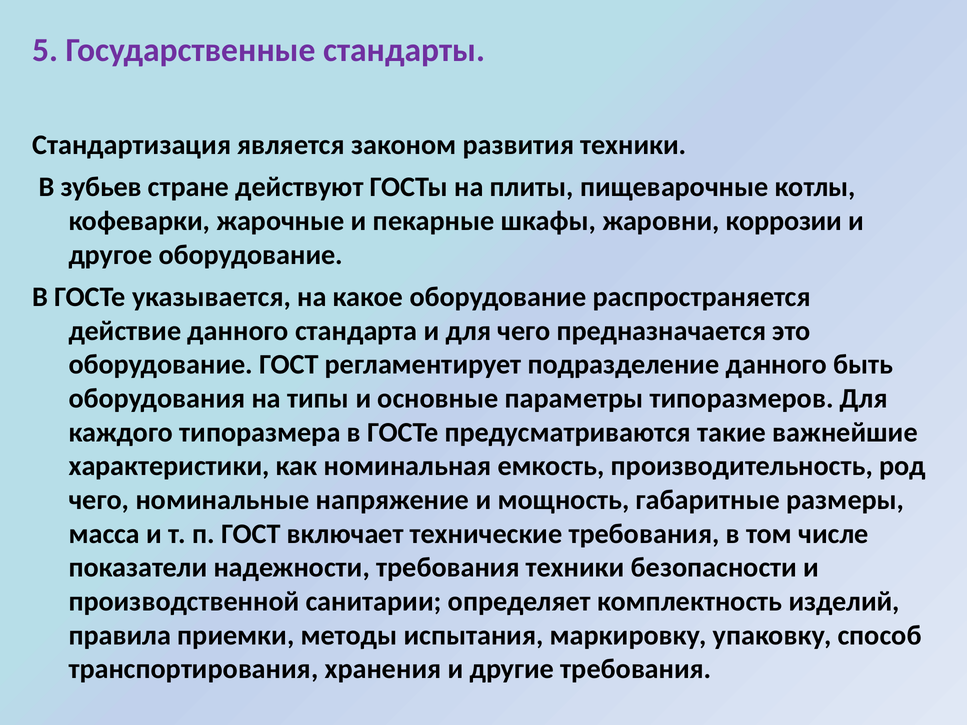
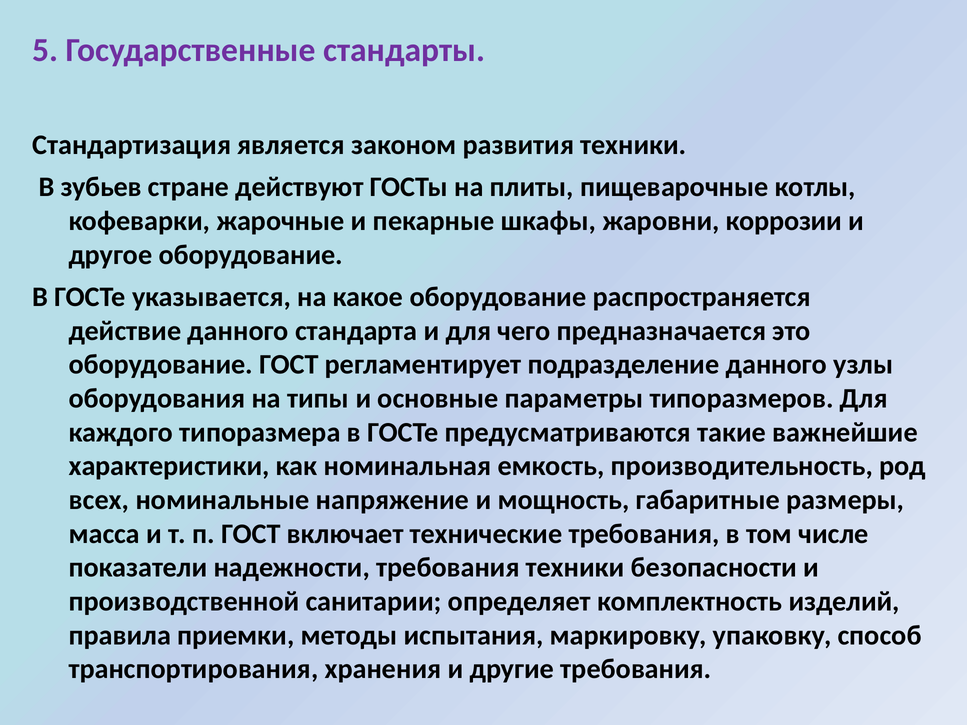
быть: быть -> узлы
чего at (99, 500): чего -> всех
